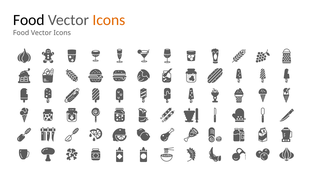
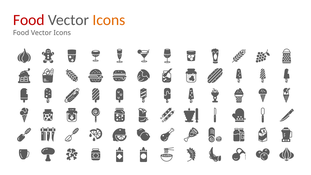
Food at (29, 20) colour: black -> red
